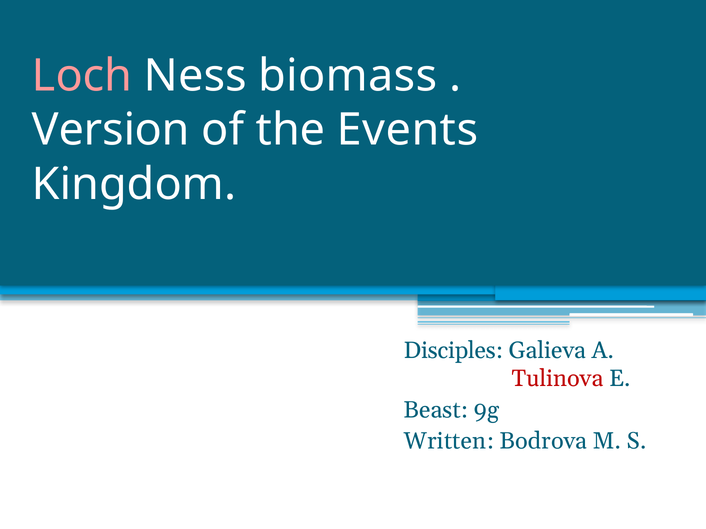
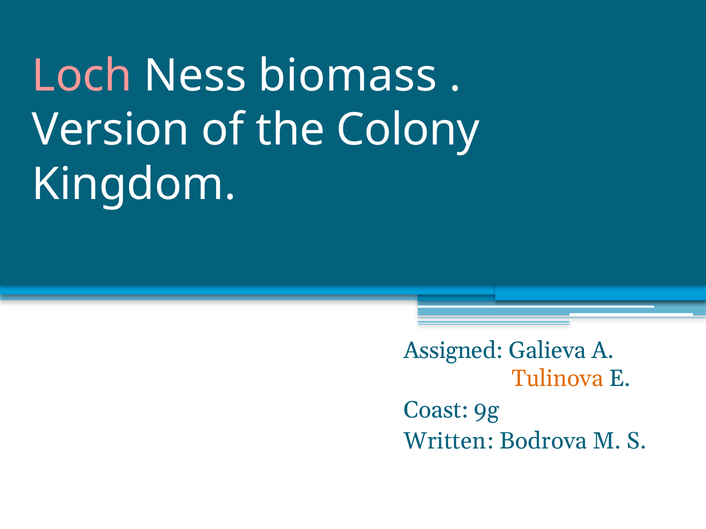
Events: Events -> Colony
Disciples: Disciples -> Assigned
Tulinova colour: red -> orange
Beast: Beast -> Coast
